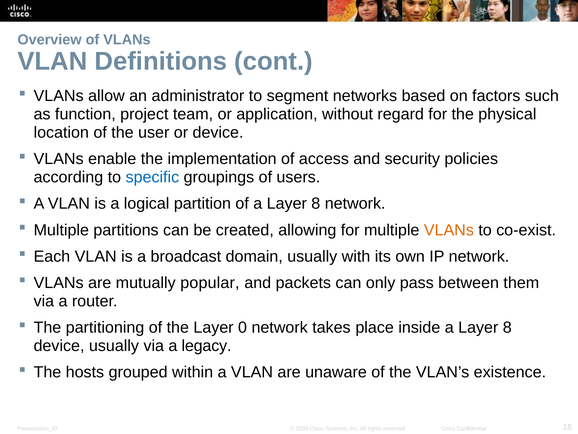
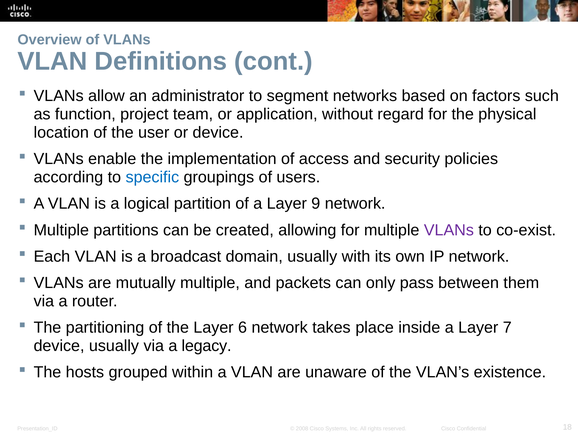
of a Layer 8: 8 -> 9
VLANs at (449, 230) colour: orange -> purple
mutually popular: popular -> multiple
0: 0 -> 6
inside a Layer 8: 8 -> 7
